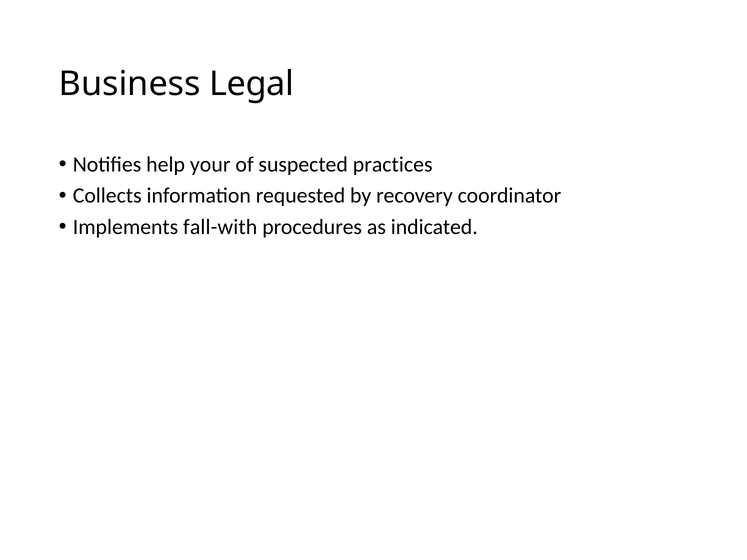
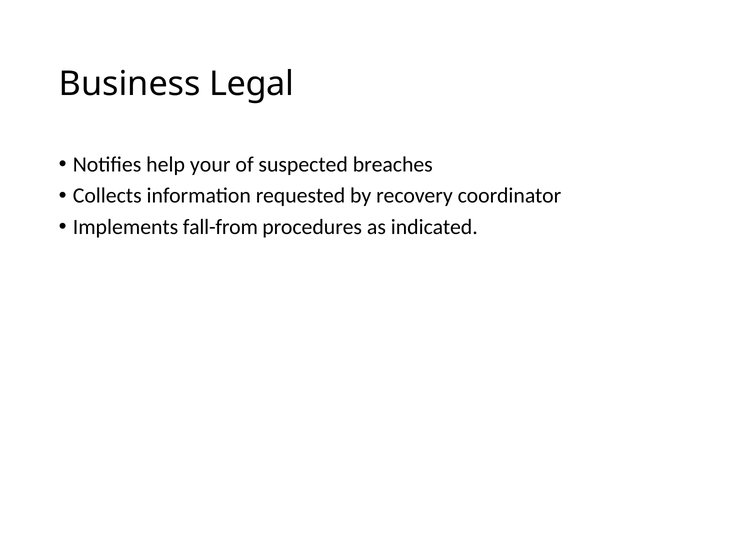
practices: practices -> breaches
fall-with: fall-with -> fall-from
